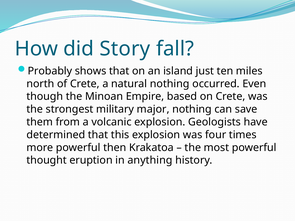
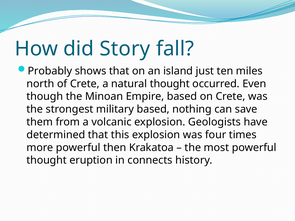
natural nothing: nothing -> thought
military major: major -> based
anything: anything -> connects
